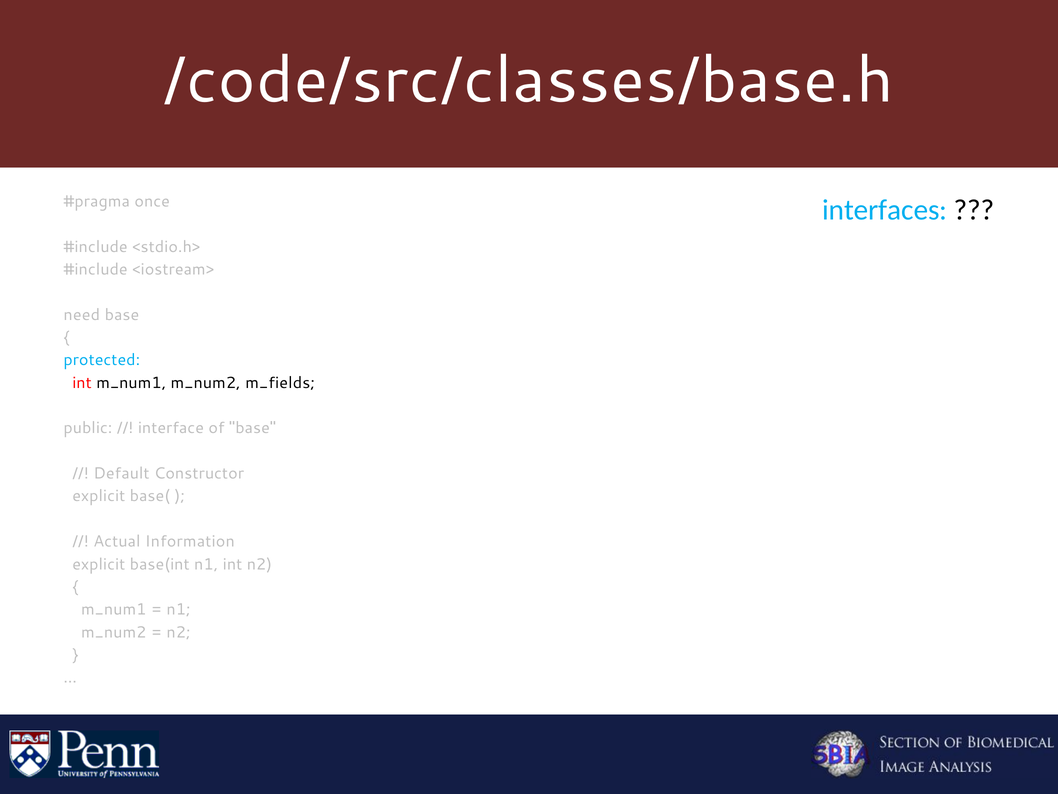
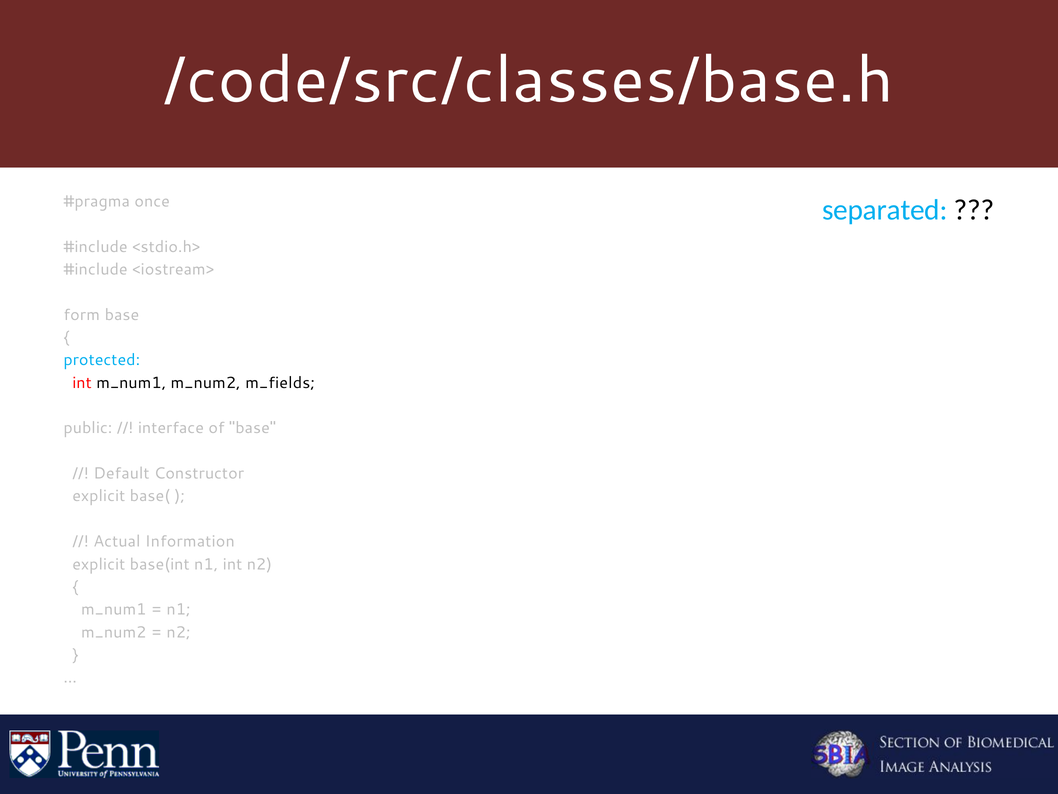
interfaces: interfaces -> separated
need: need -> form
